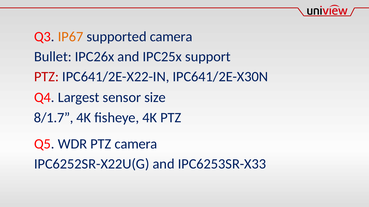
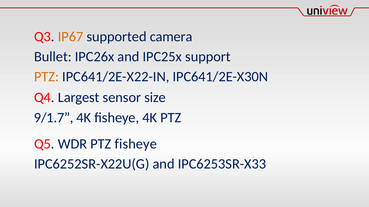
PTZ at (47, 77) colour: red -> orange
8/1.7: 8/1.7 -> 9/1.7
PTZ camera: camera -> fisheye
